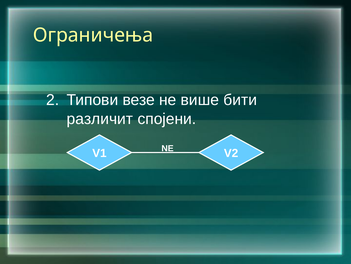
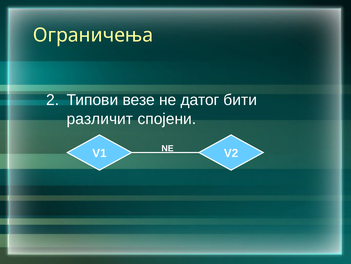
више: више -> датог
